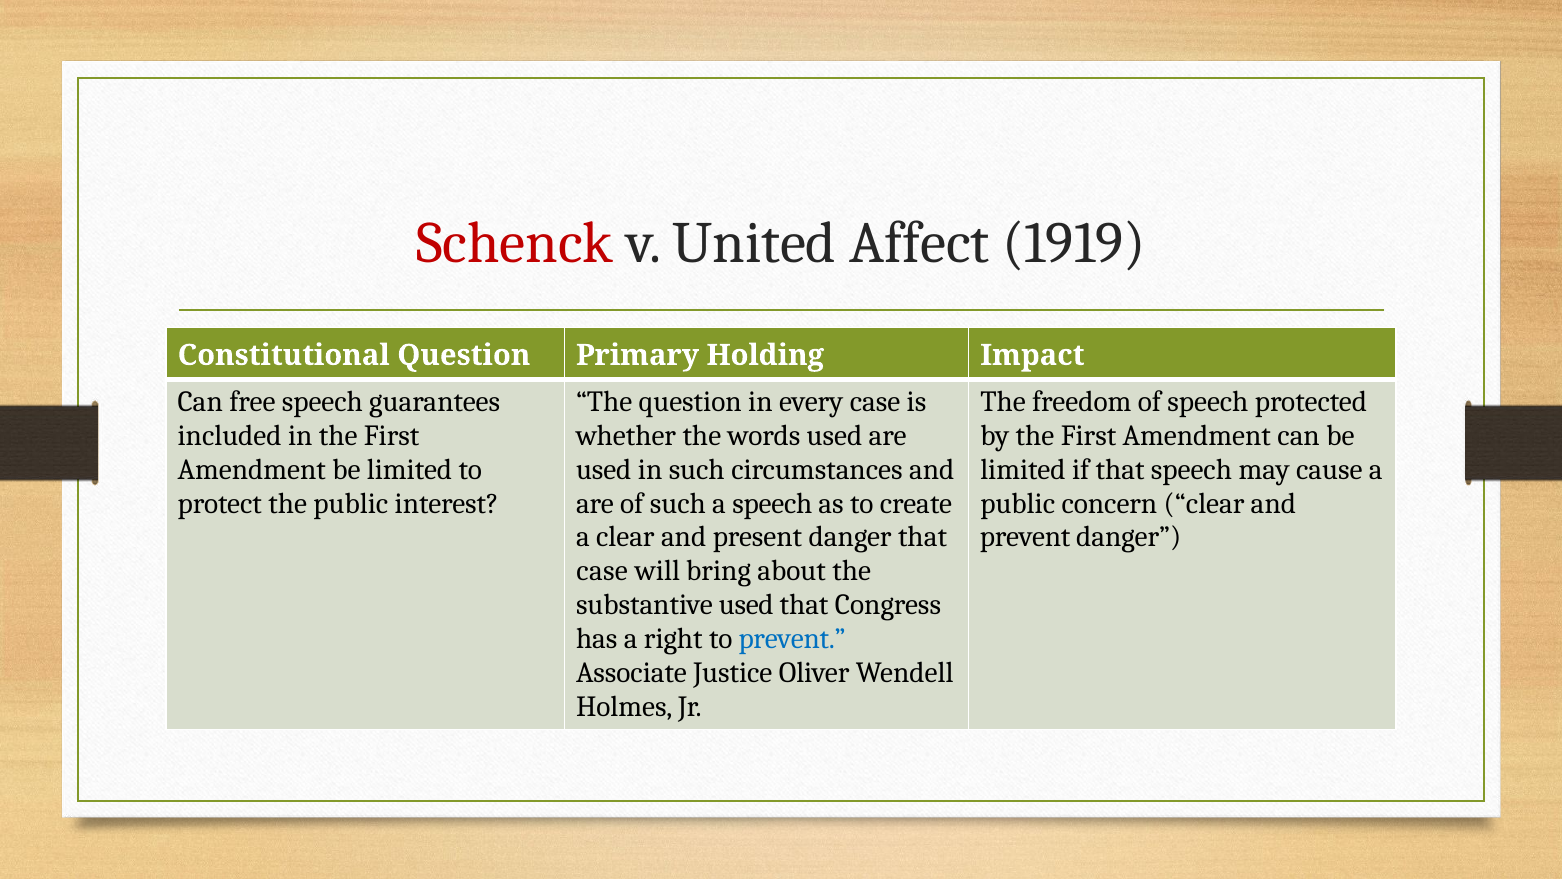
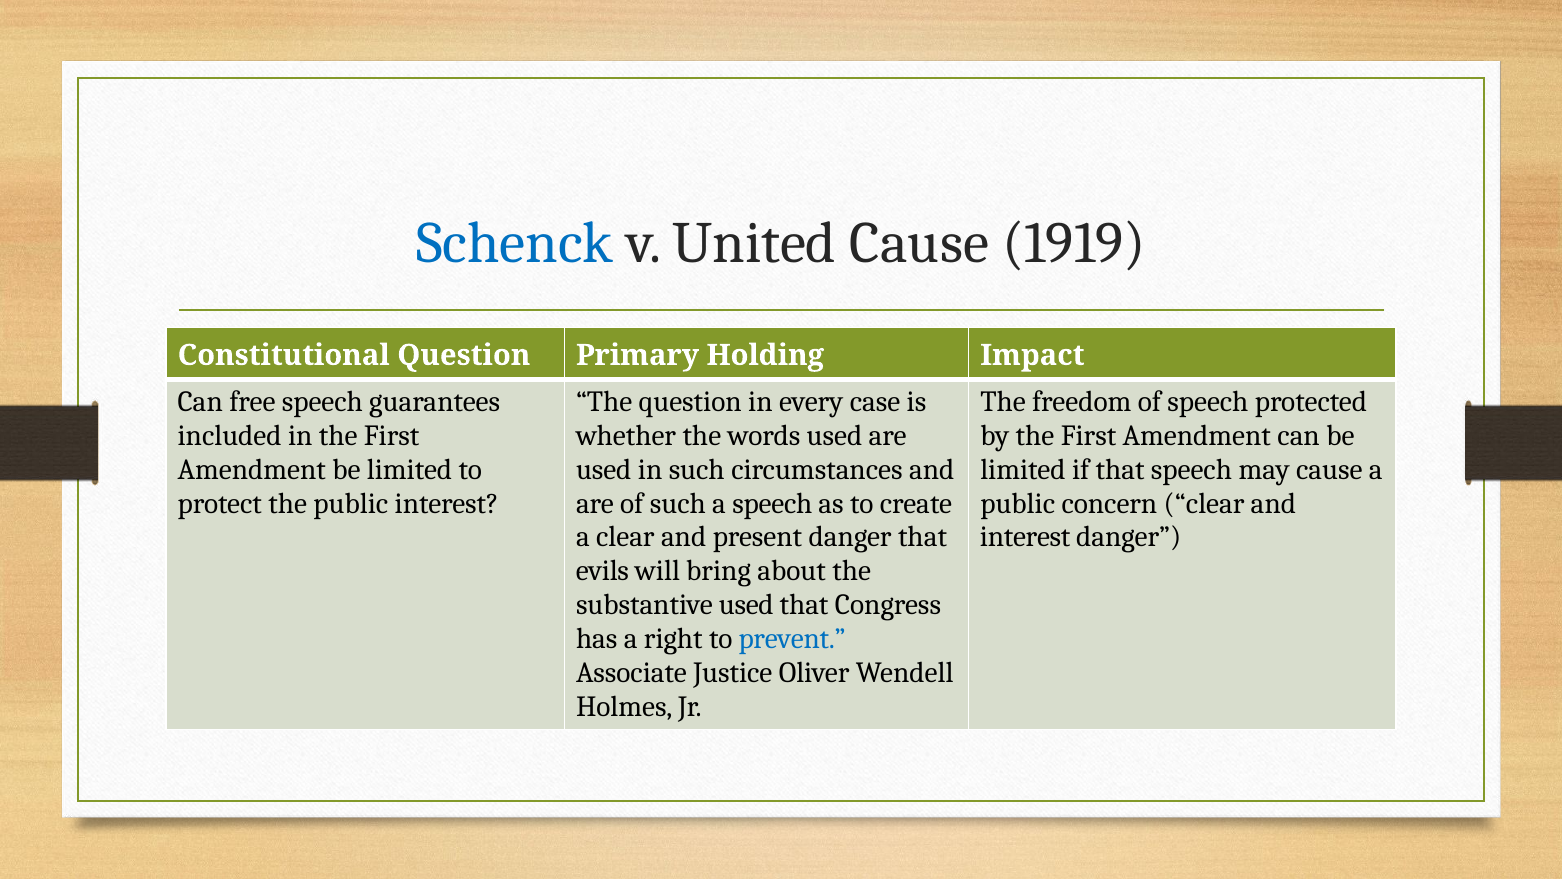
Schenck colour: red -> blue
United Affect: Affect -> Cause
prevent at (1025, 537): prevent -> interest
case at (602, 571): case -> evils
